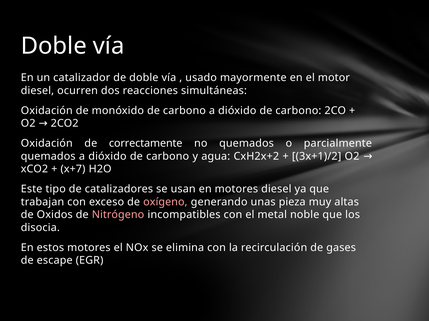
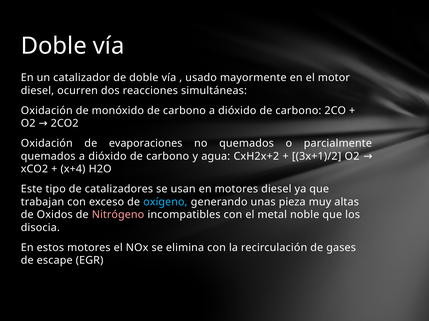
correctamente: correctamente -> evaporaciones
x+7: x+7 -> x+4
oxígeno colour: pink -> light blue
